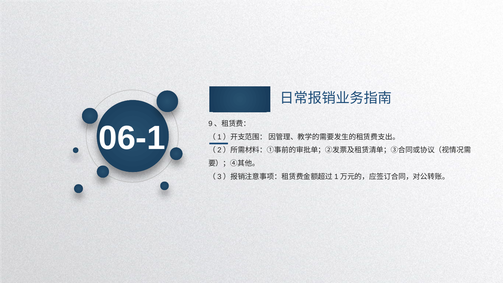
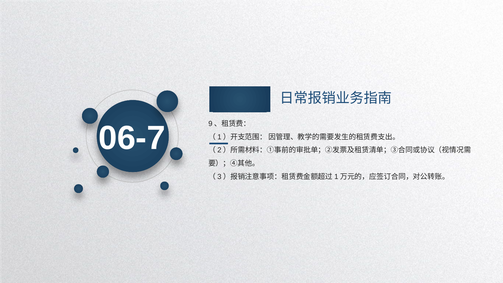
06-1: 06-1 -> 06-7
